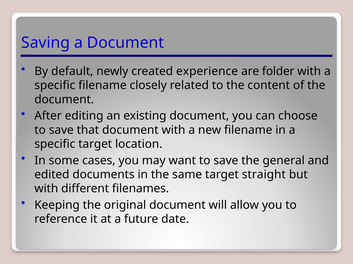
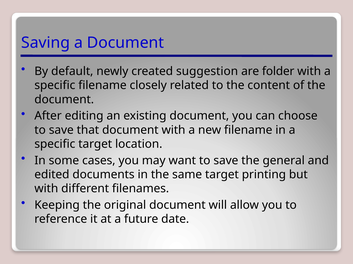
experience: experience -> suggestion
straight: straight -> printing
